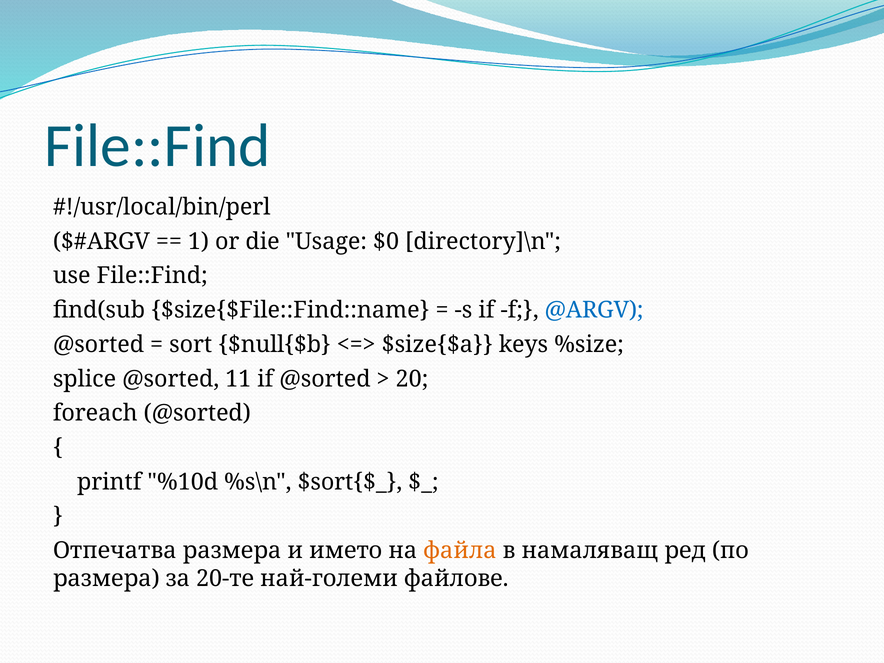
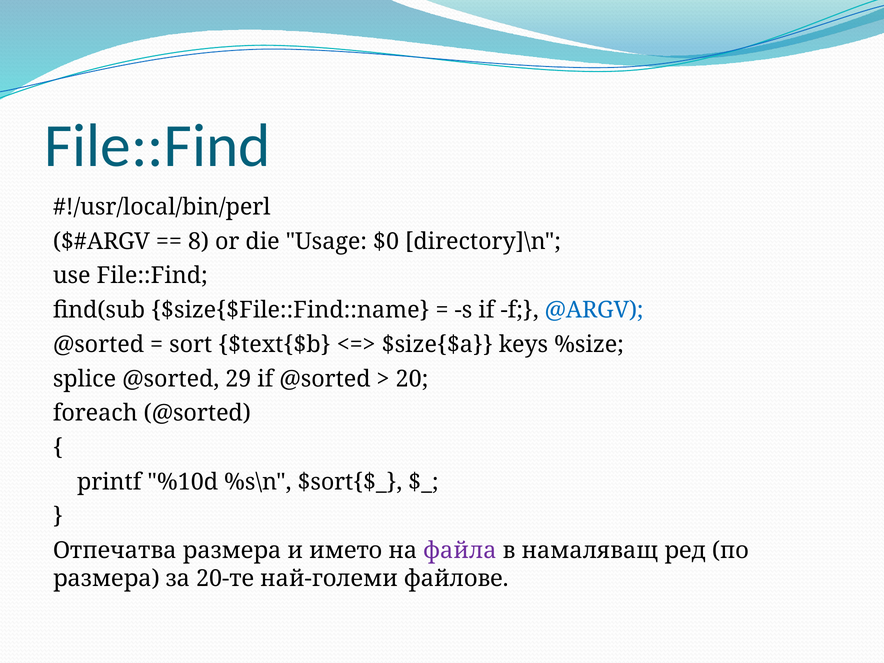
1: 1 -> 8
$null{$b: $null{$b -> $text{$b
11: 11 -> 29
файла colour: orange -> purple
